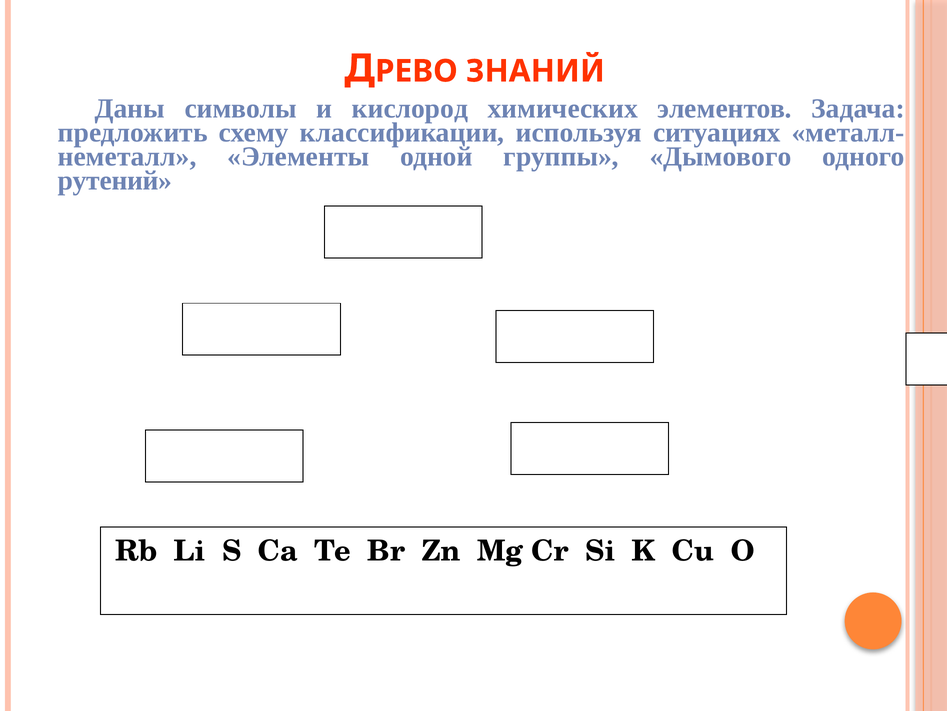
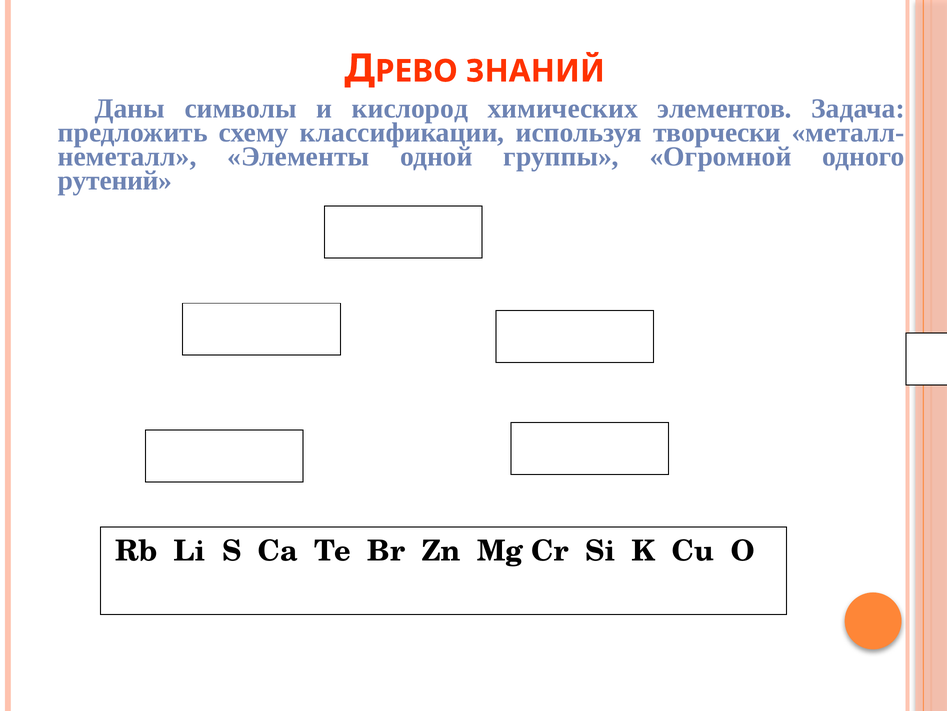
ситуациях: ситуациях -> творчески
Дымового: Дымового -> Огромной
